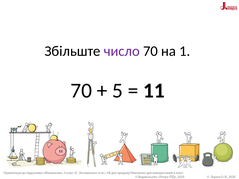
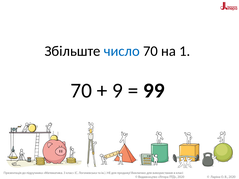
число colour: purple -> blue
5: 5 -> 9
11: 11 -> 99
